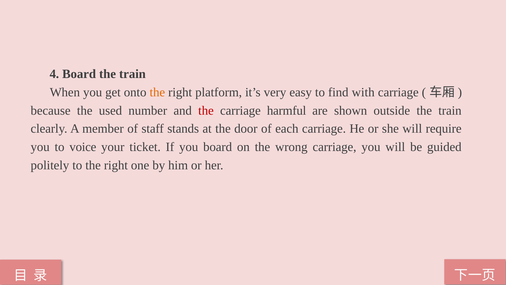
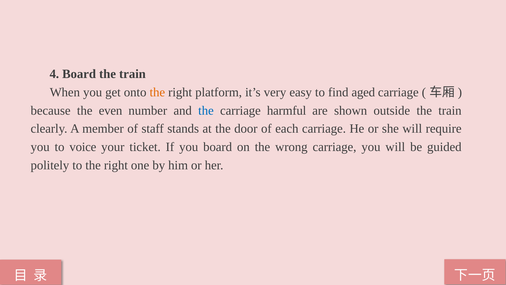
with: with -> aged
used: used -> even
the at (206, 110) colour: red -> blue
